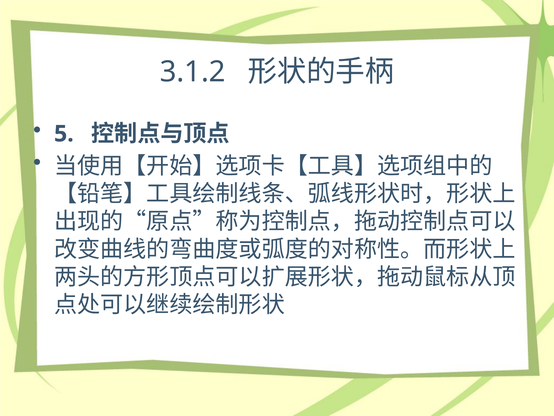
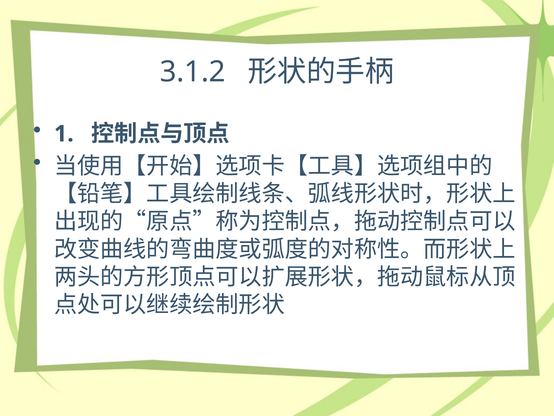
5: 5 -> 1
